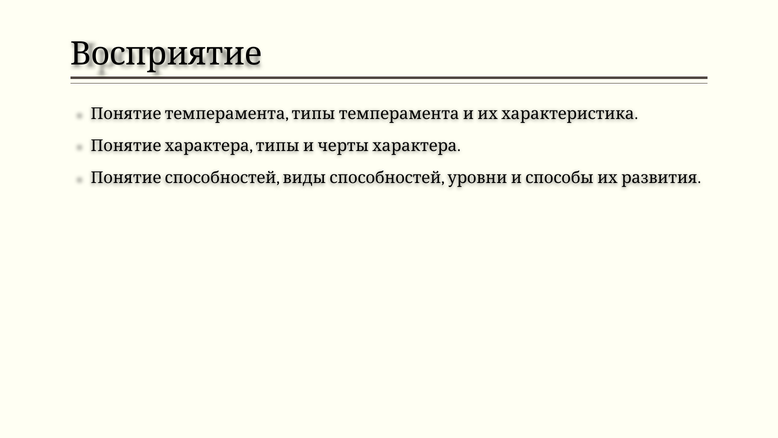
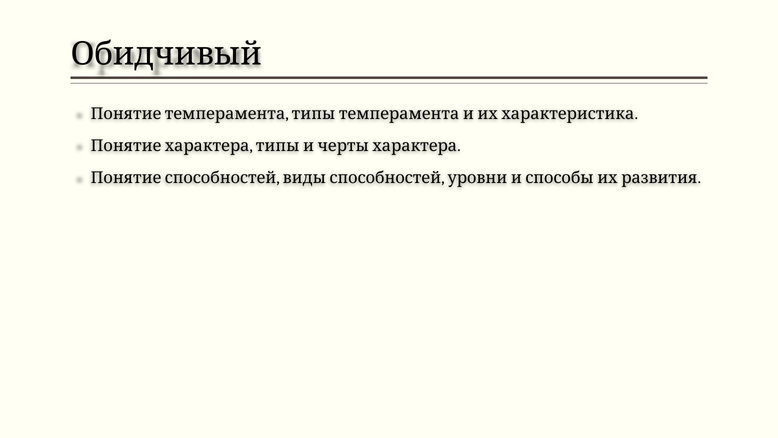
Восприятие: Восприятие -> Обидчивый
